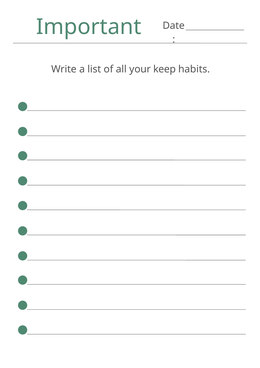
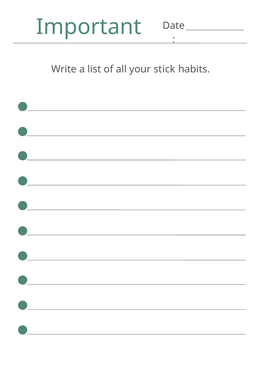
keep: keep -> stick
